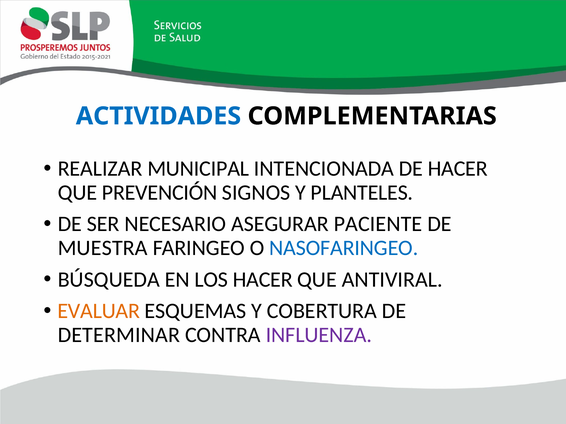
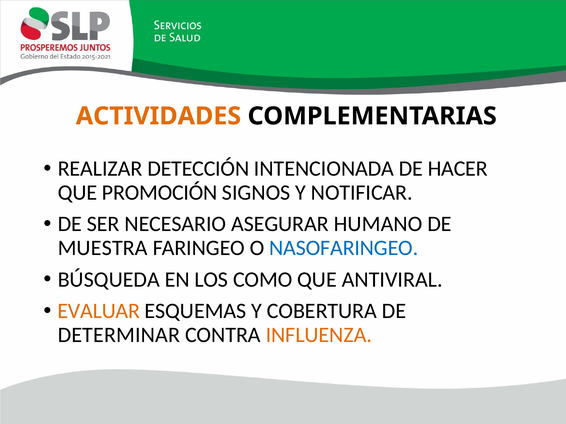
ACTIVIDADES colour: blue -> orange
MUNICIPAL: MUNICIPAL -> DETECCIÓN
PREVENCIÓN: PREVENCIÓN -> PROMOCIÓN
PLANTELES: PLANTELES -> NOTIFICAR
PACIENTE: PACIENTE -> HUMANO
LOS HACER: HACER -> COMO
INFLUENZA colour: purple -> orange
